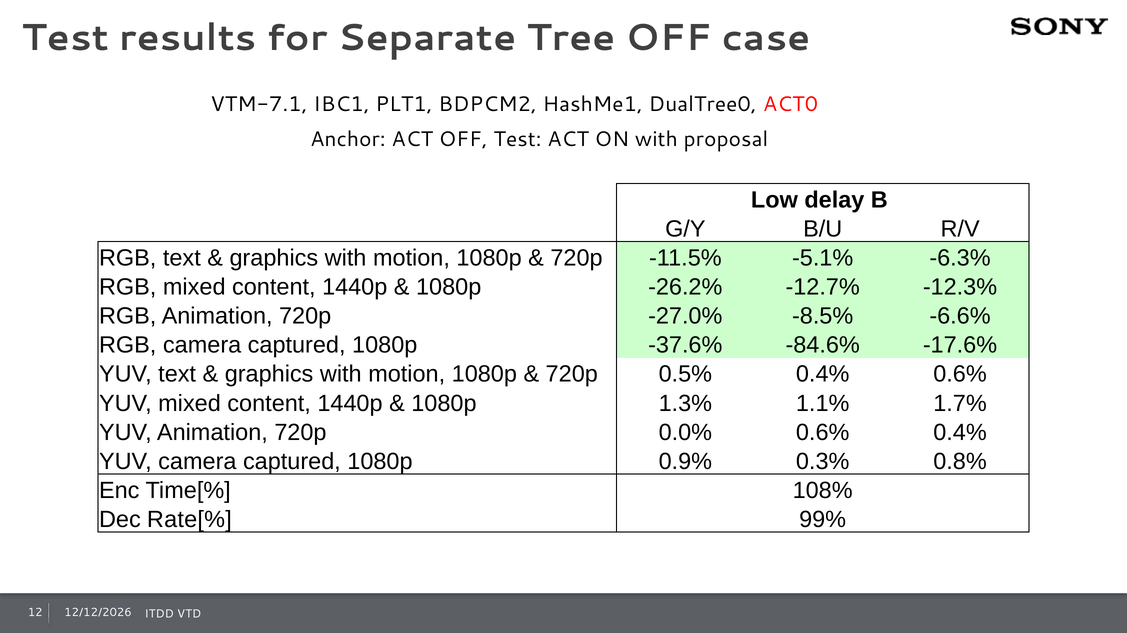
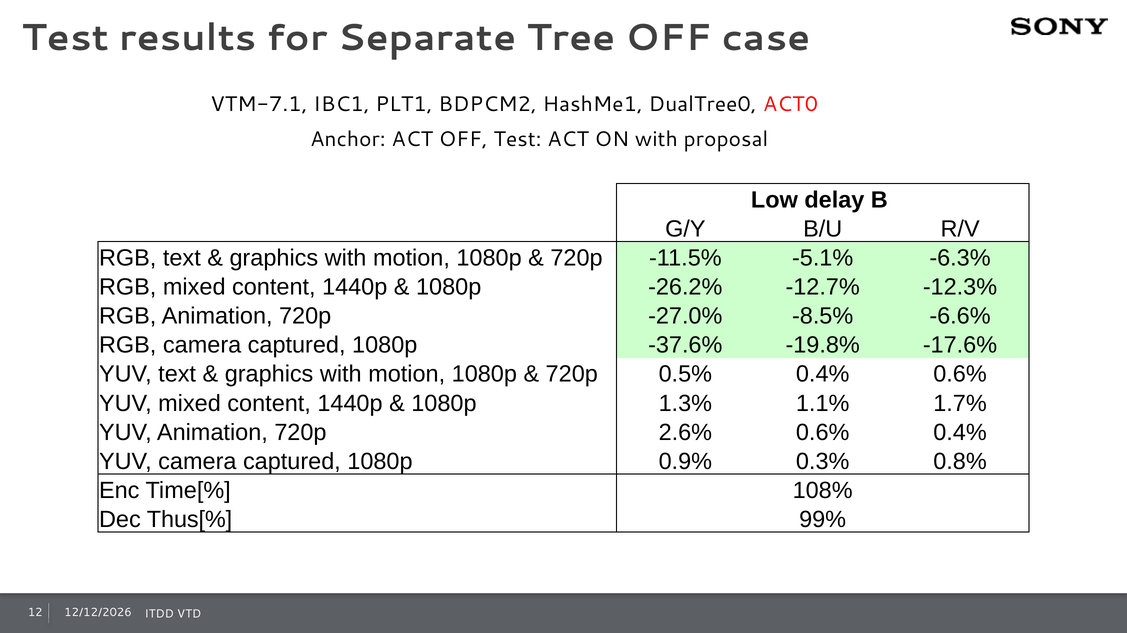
-84.6%: -84.6% -> -19.8%
0.0%: 0.0% -> 2.6%
Rate[%: Rate[% -> Thus[%
